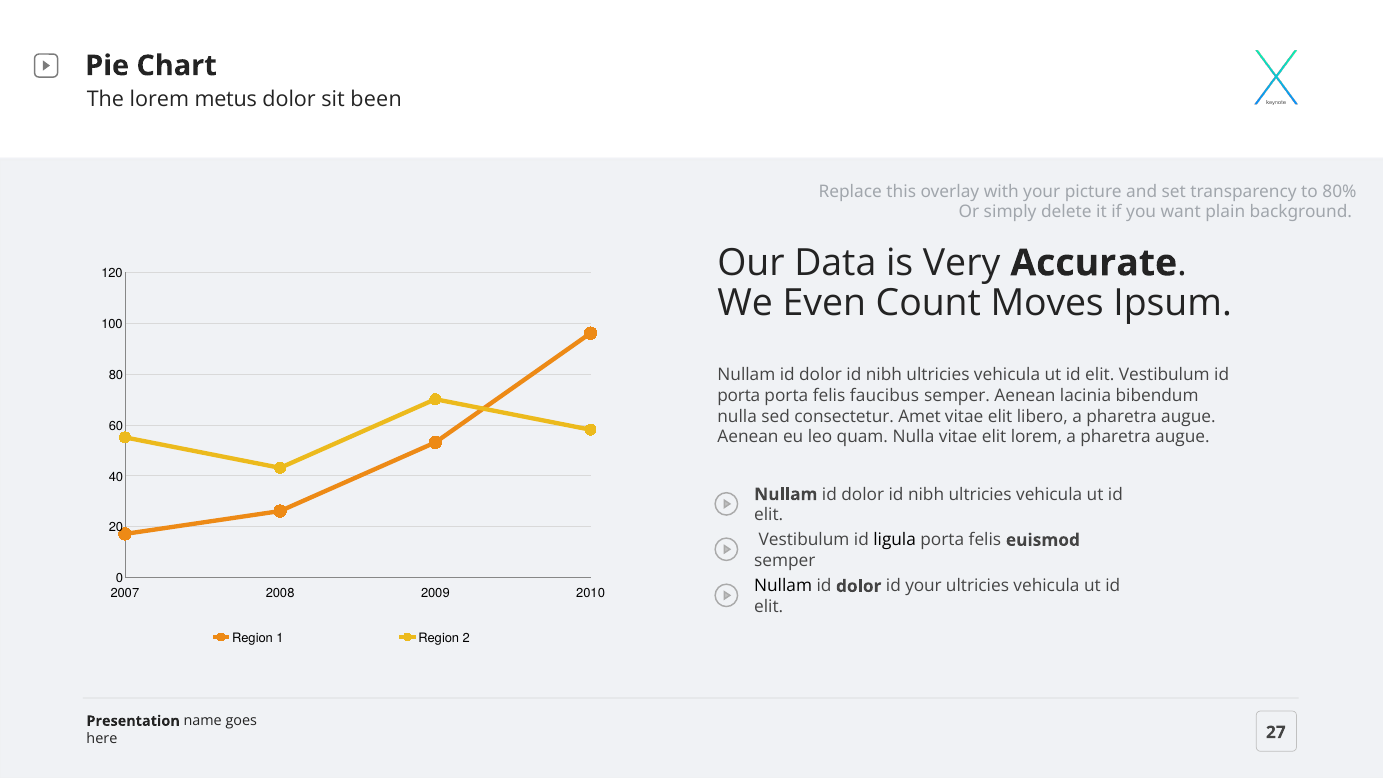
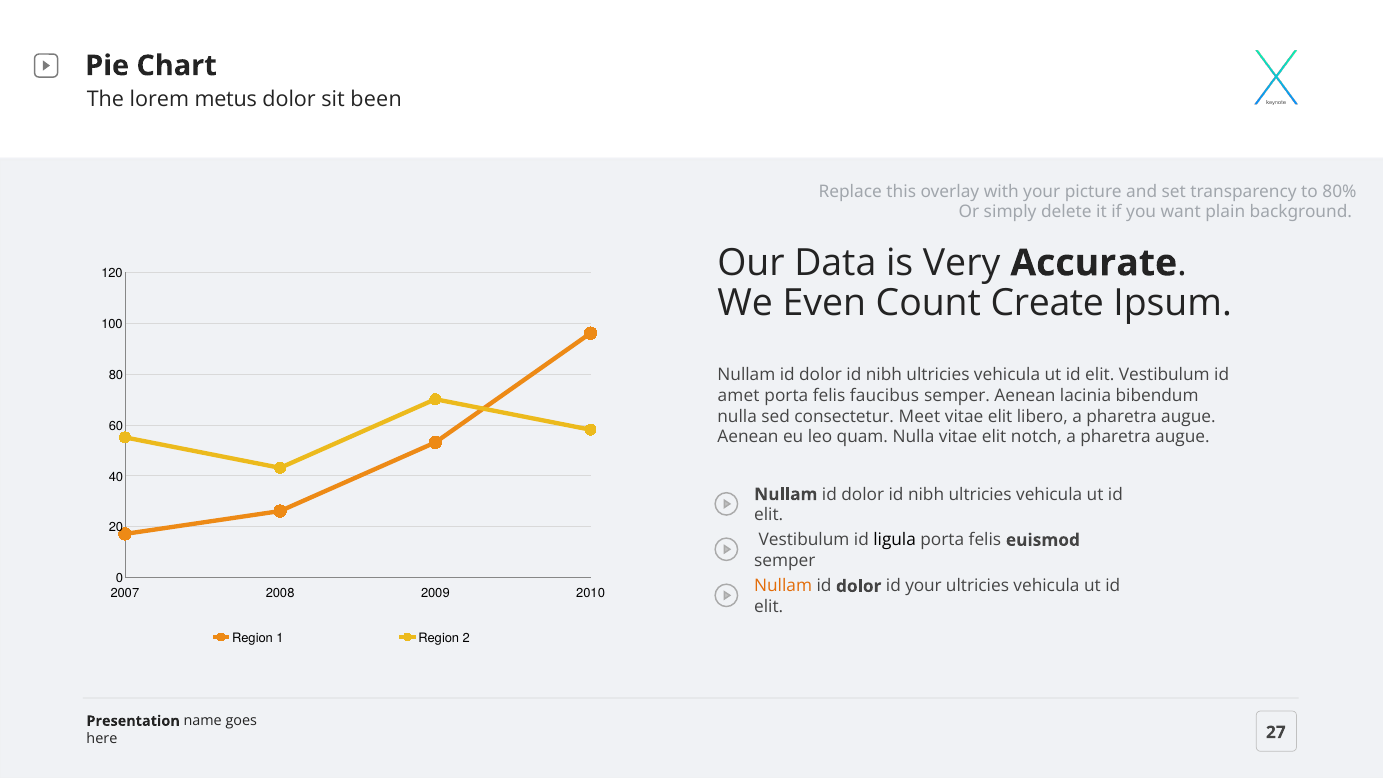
Moves: Moves -> Create
porta at (739, 396): porta -> amet
Amet: Amet -> Meet
elit lorem: lorem -> notch
Nullam at (783, 586) colour: black -> orange
